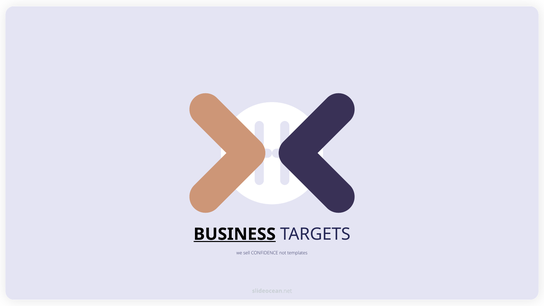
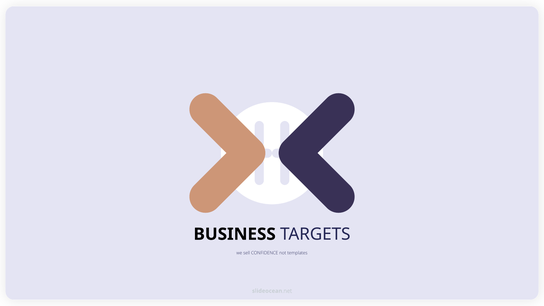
BUSINESS underline: present -> none
